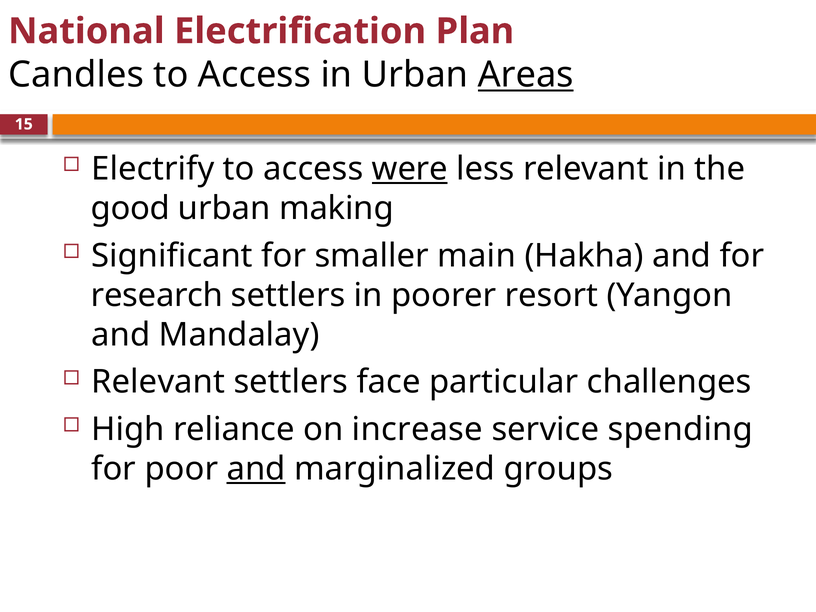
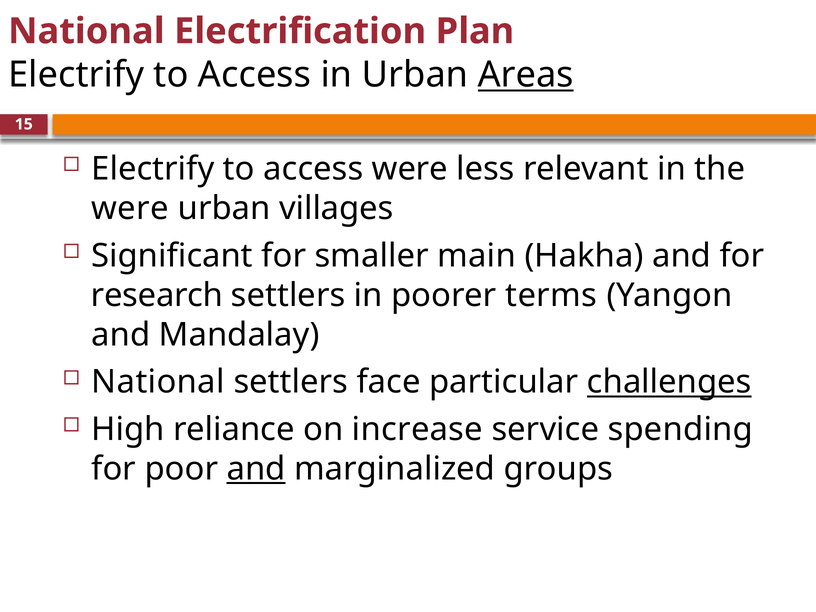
Candles at (76, 75): Candles -> Electrify
were at (410, 169) underline: present -> none
good at (130, 208): good -> were
making: making -> villages
resort: resort -> terms
Relevant at (158, 382): Relevant -> National
challenges underline: none -> present
